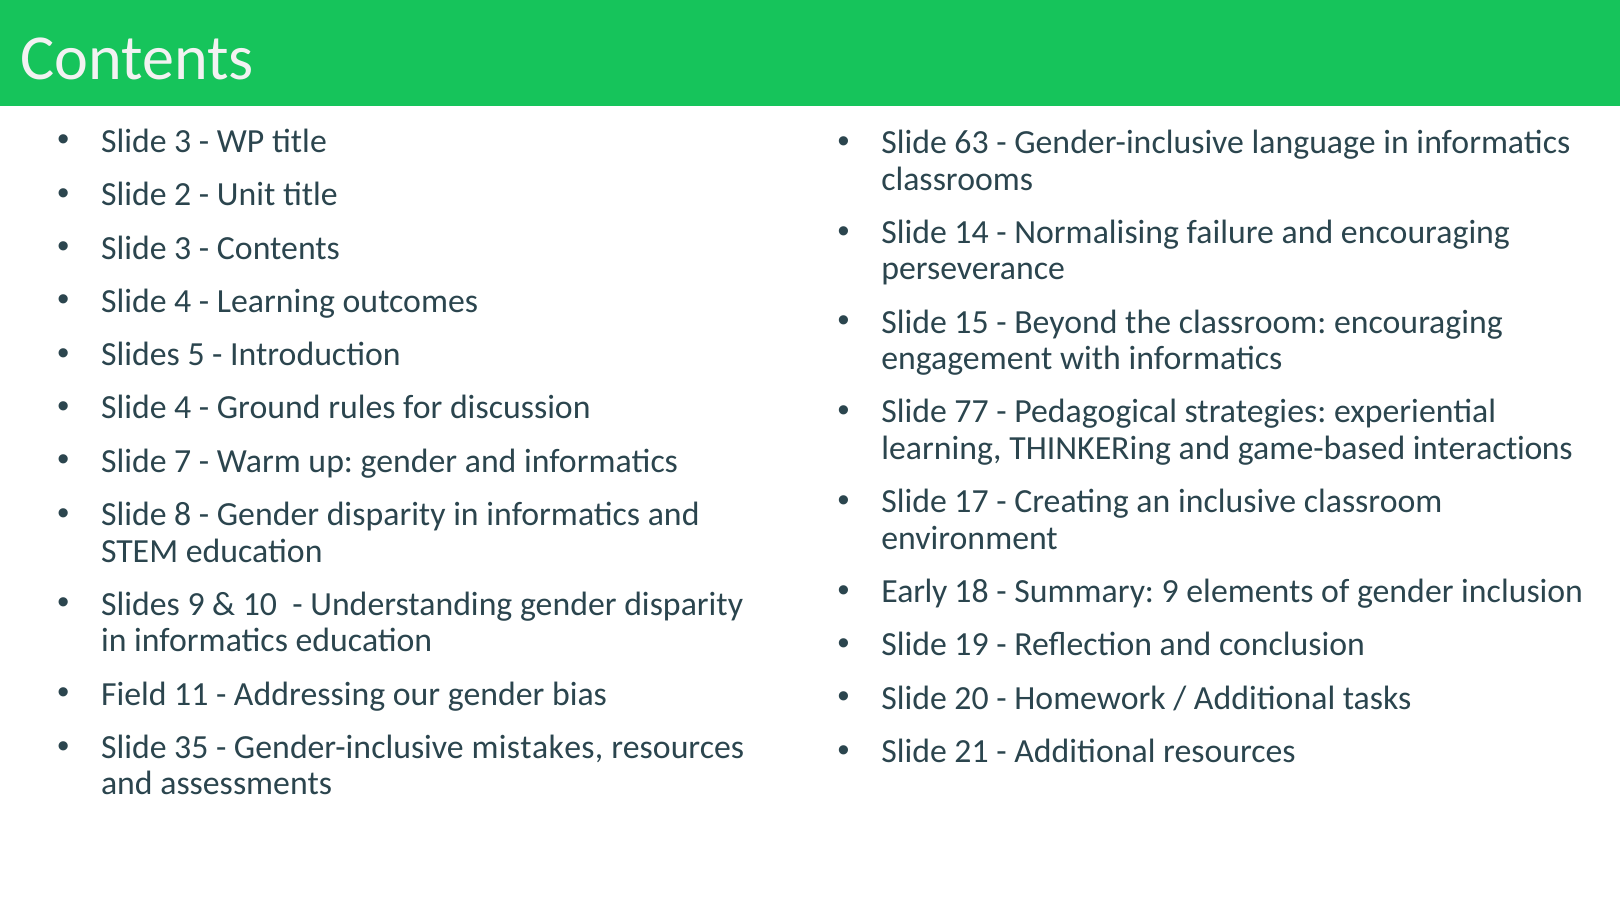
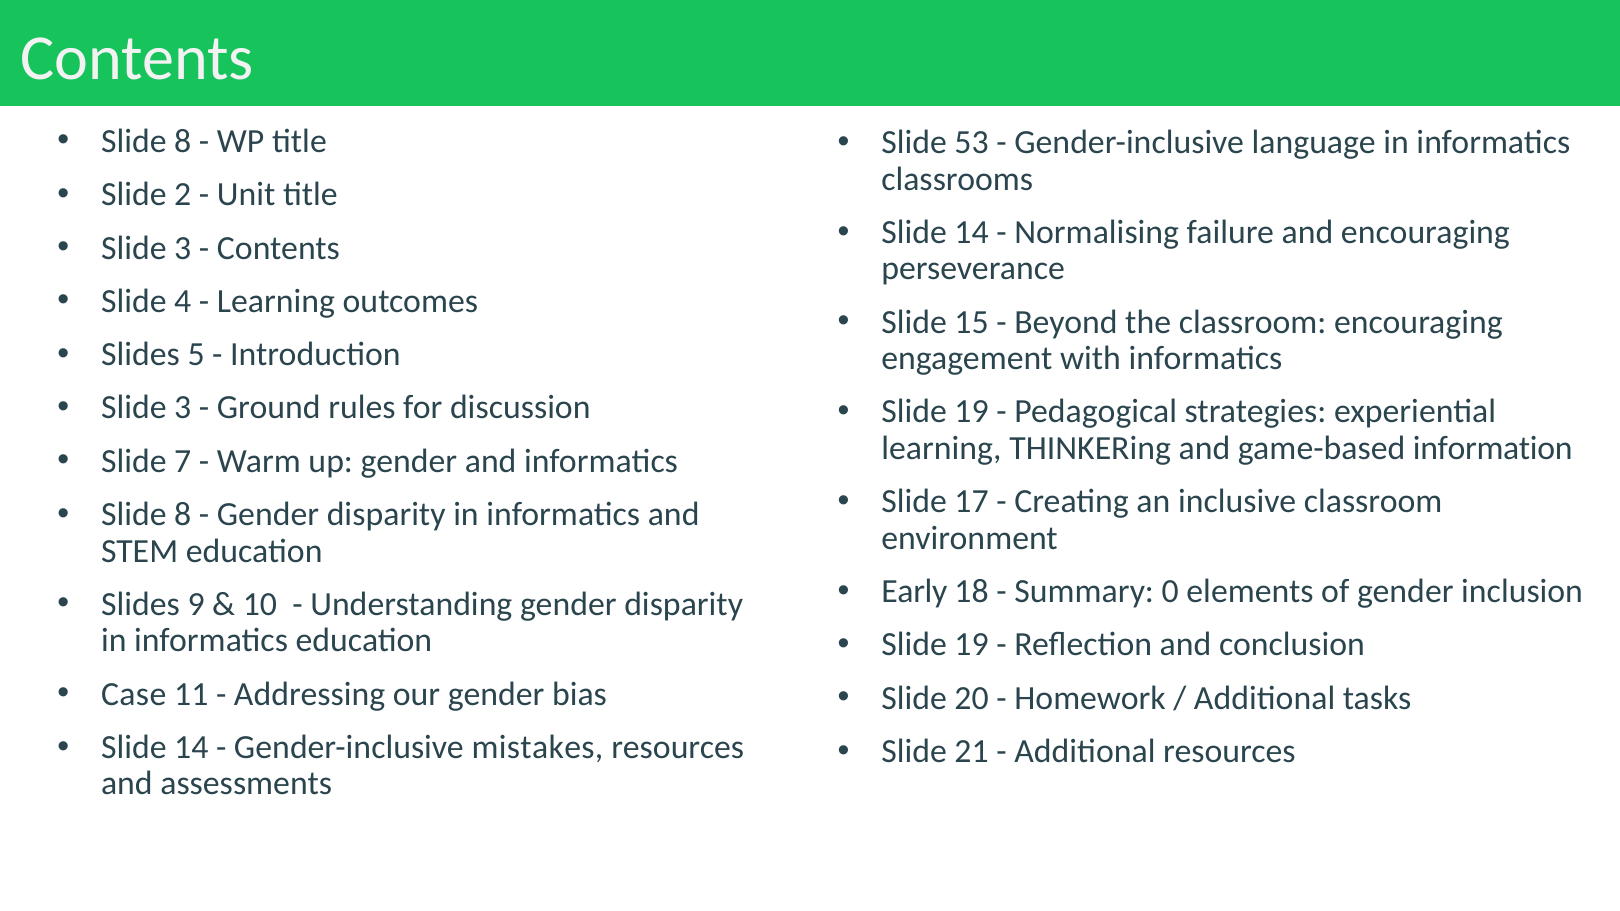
3 at (183, 141): 3 -> 8
63: 63 -> 53
4 at (183, 408): 4 -> 3
77 at (972, 412): 77 -> 19
interactions: interactions -> information
Summary 9: 9 -> 0
Field: Field -> Case
35 at (191, 748): 35 -> 14
